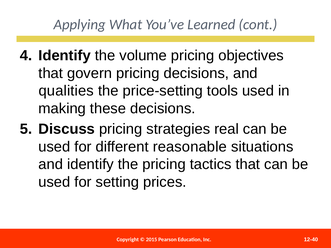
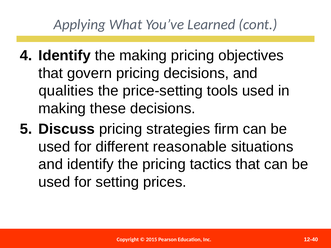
the volume: volume -> making
real: real -> firm
